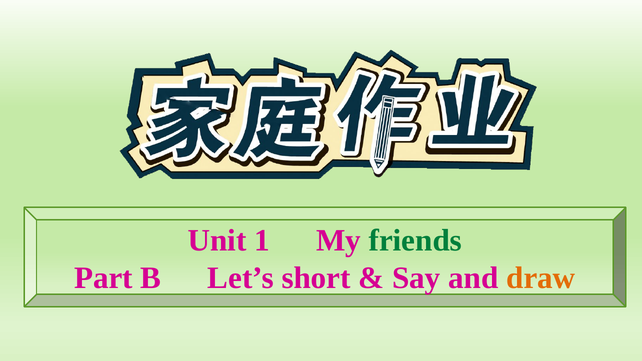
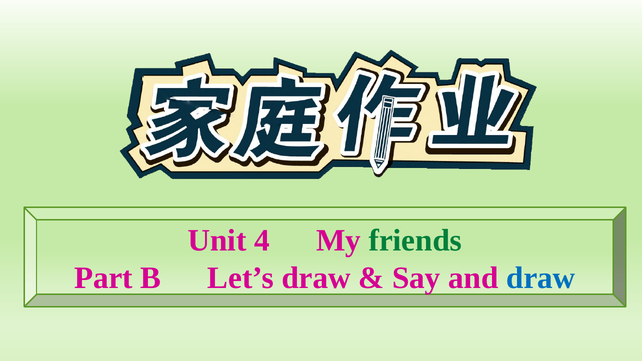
1: 1 -> 4
Let’s short: short -> draw
draw at (541, 278) colour: orange -> blue
